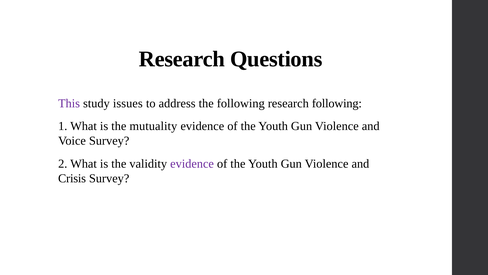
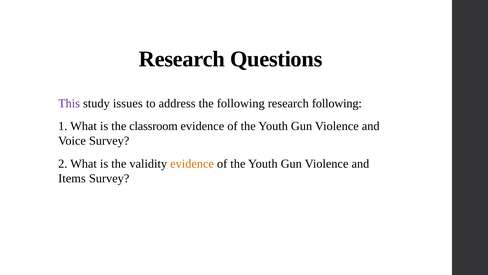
mutuality: mutuality -> classroom
evidence at (192, 163) colour: purple -> orange
Crisis: Crisis -> Items
